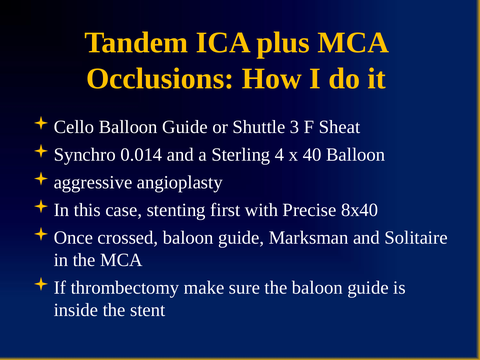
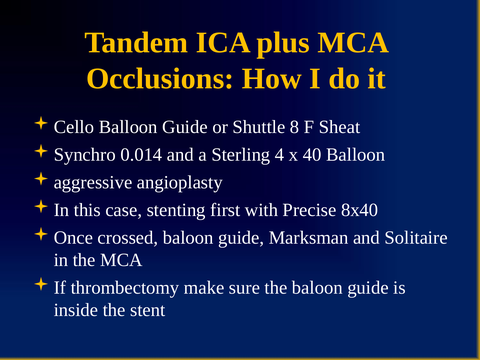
3: 3 -> 8
